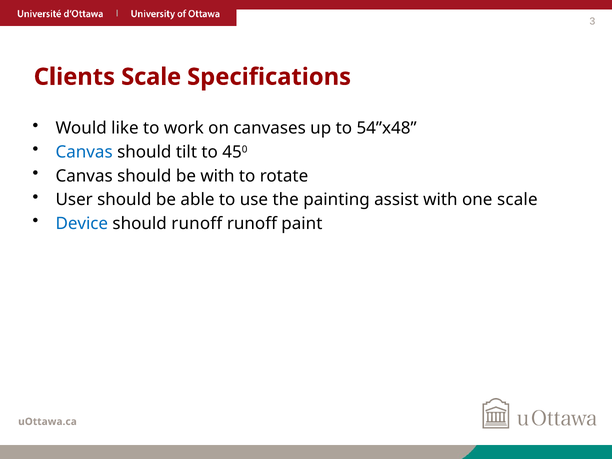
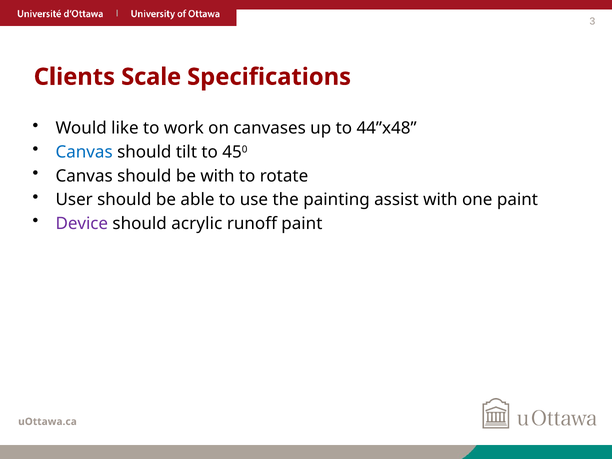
54”x48: 54”x48 -> 44”x48
one scale: scale -> paint
Device colour: blue -> purple
should runoff: runoff -> acrylic
